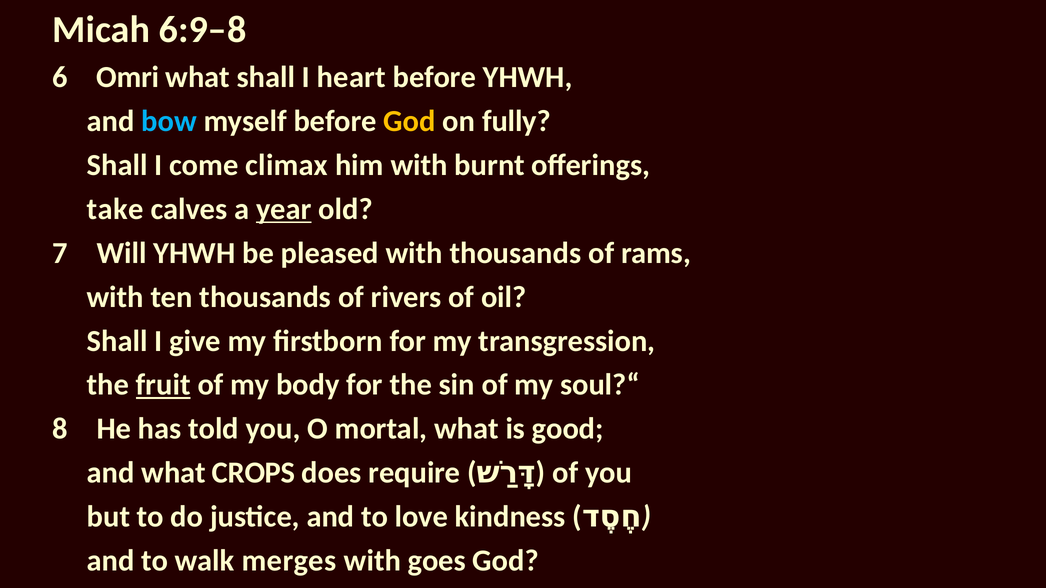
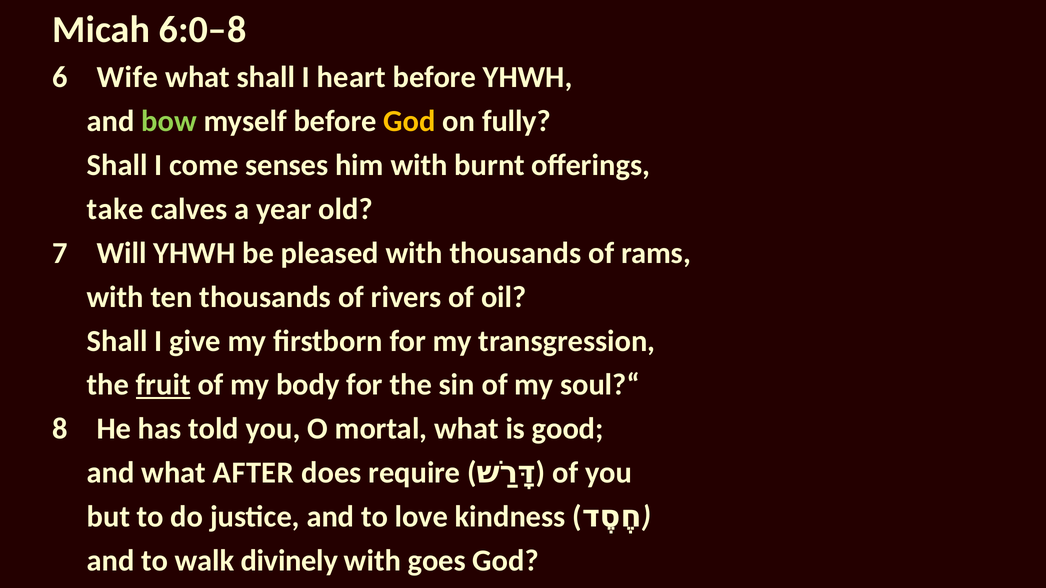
6:9–8: 6:9–8 -> 6:0–8
Omri: Omri -> Wife
bow colour: light blue -> light green
climax: climax -> senses
year underline: present -> none
CROPS: CROPS -> AFTER
merges: merges -> divinely
